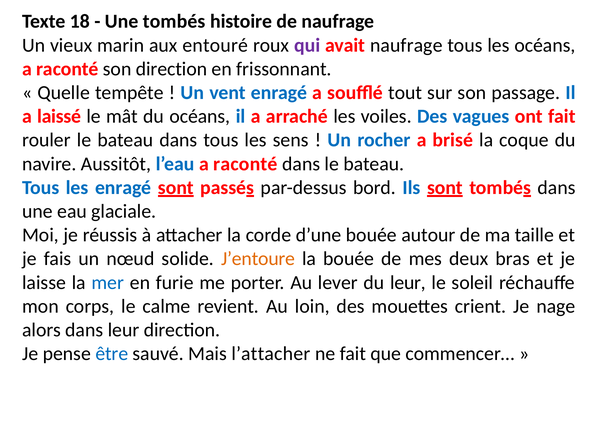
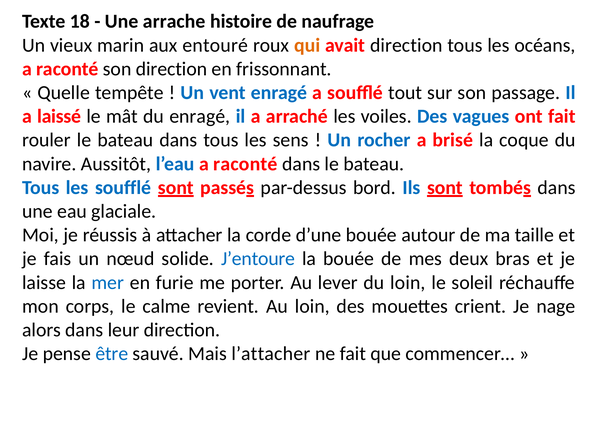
Une tombés: tombés -> arrache
qui colour: purple -> orange
avait naufrage: naufrage -> direction
du océans: océans -> enragé
les enragé: enragé -> soufflé
J’entoure colour: orange -> blue
du leur: leur -> loin
